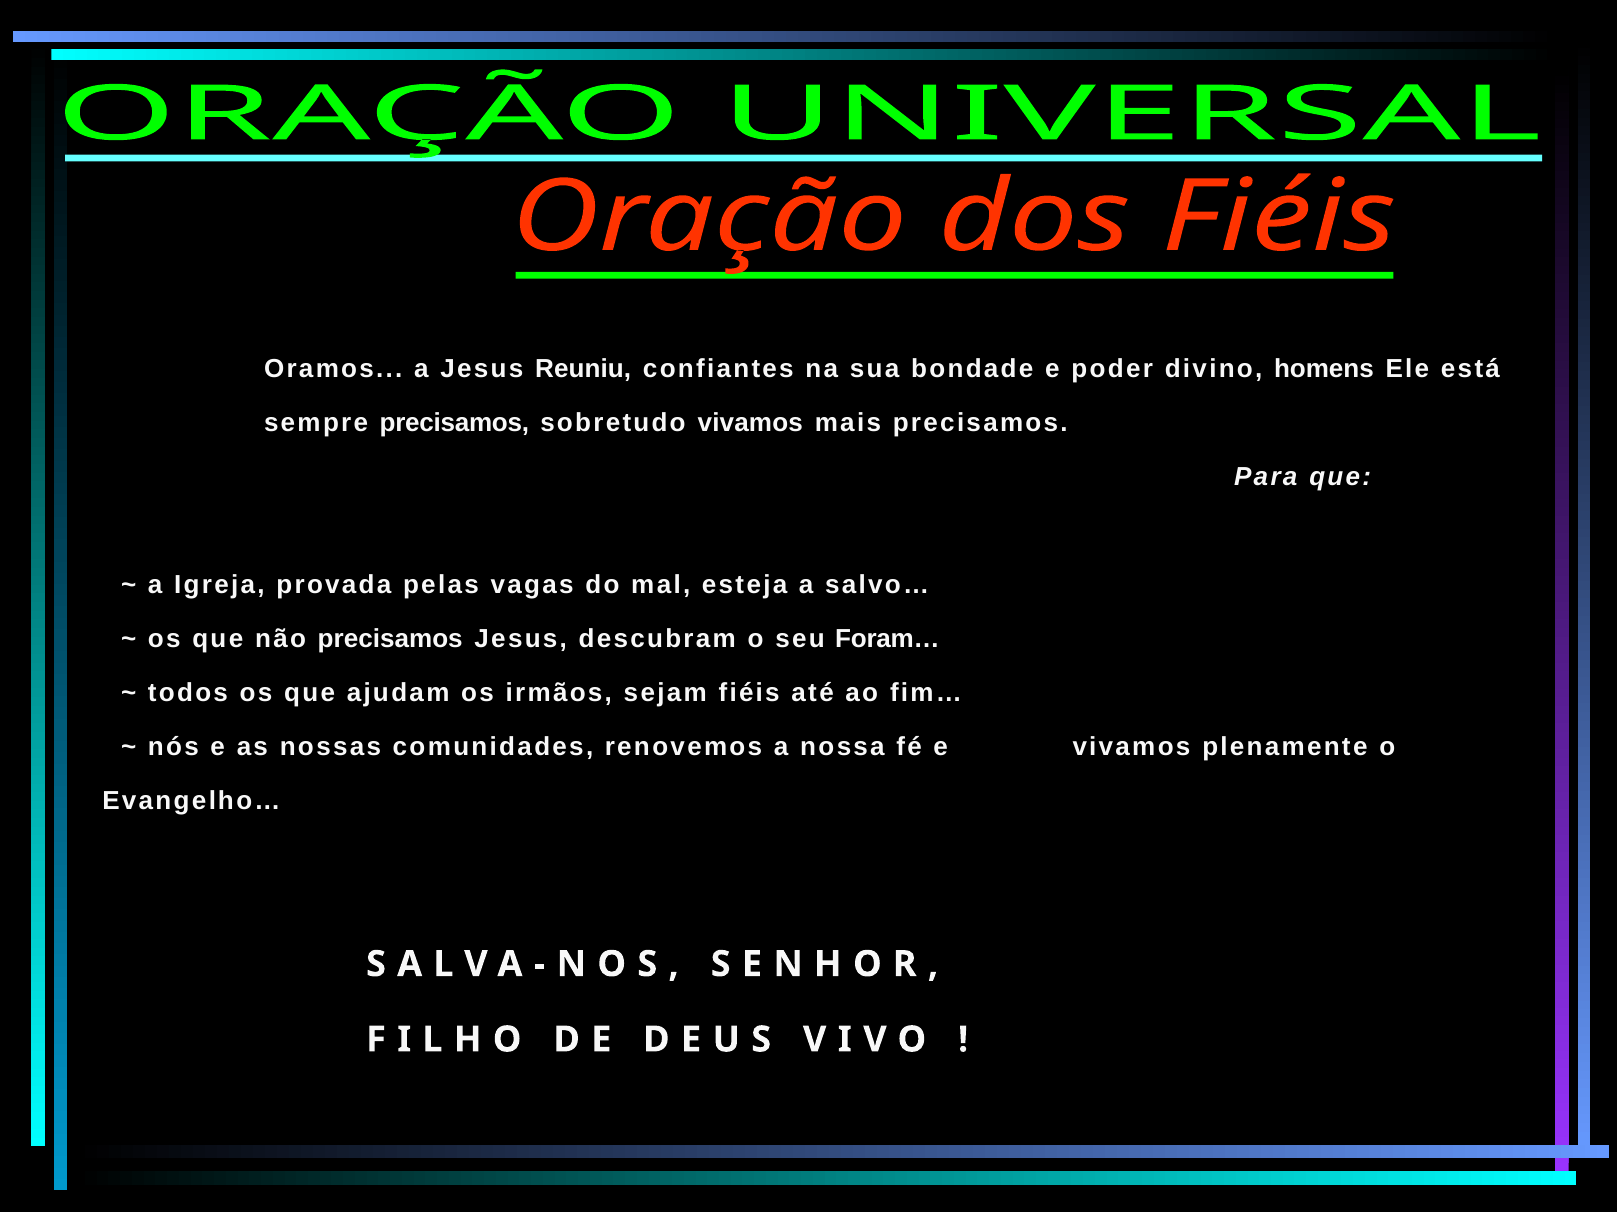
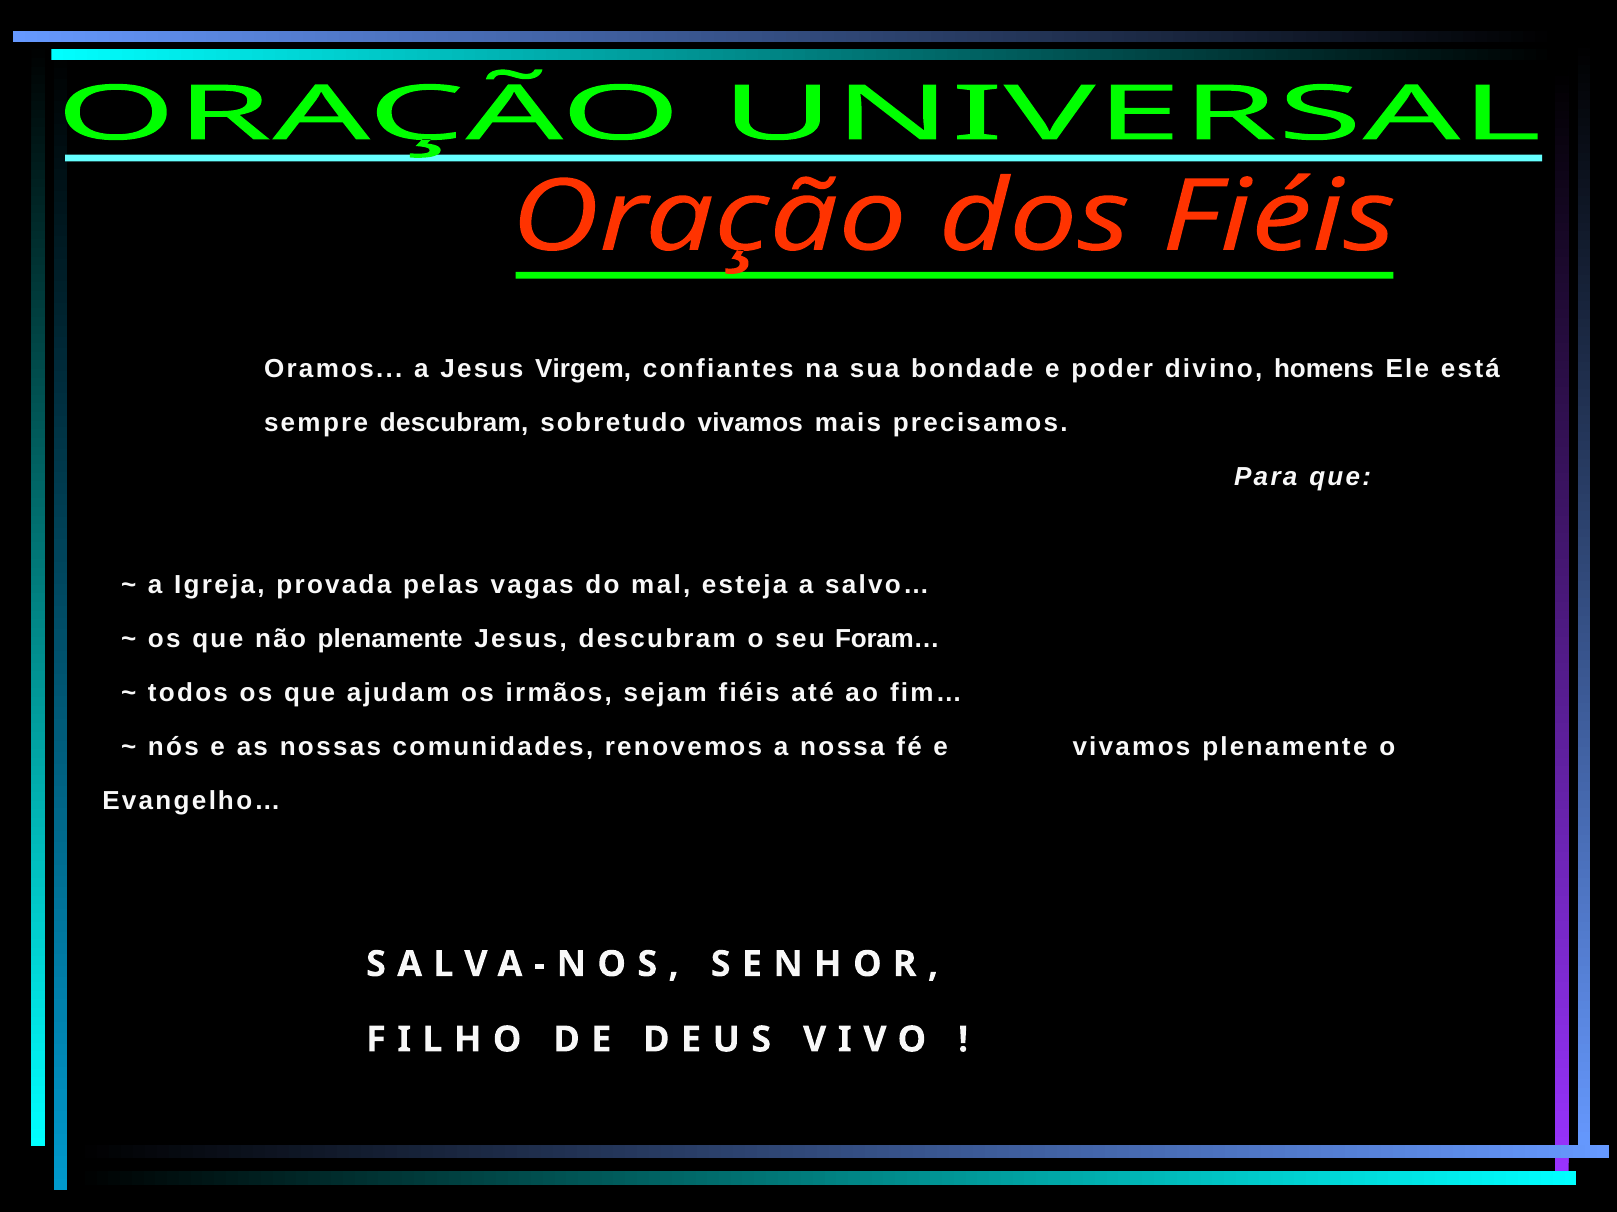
Reuniu: Reuniu -> Virgem
sempre precisamos: precisamos -> descubram
não precisamos: precisamos -> plenamente
